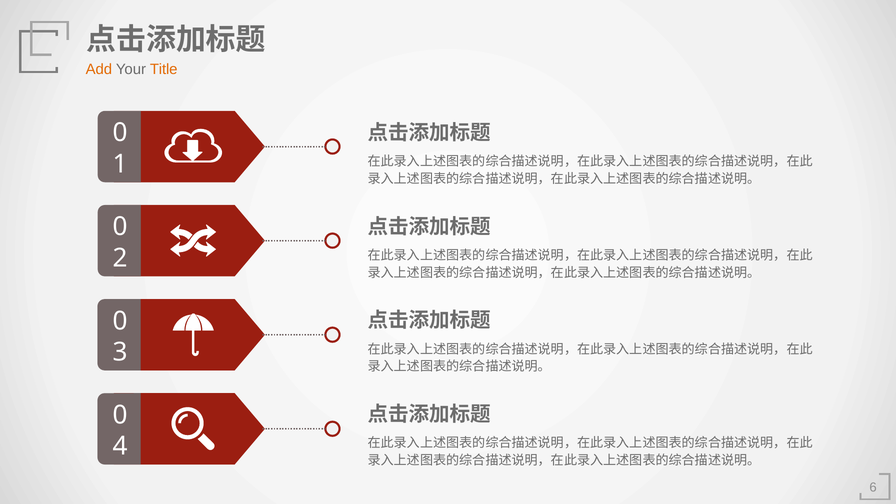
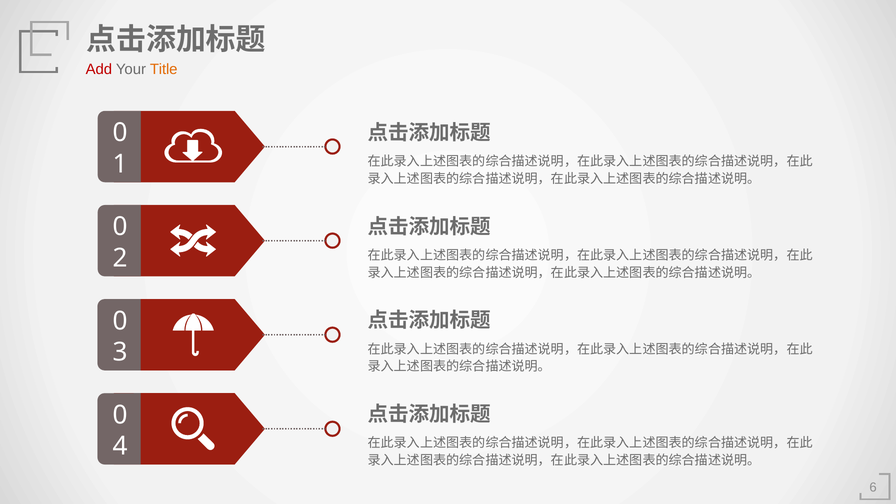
Add colour: orange -> red
